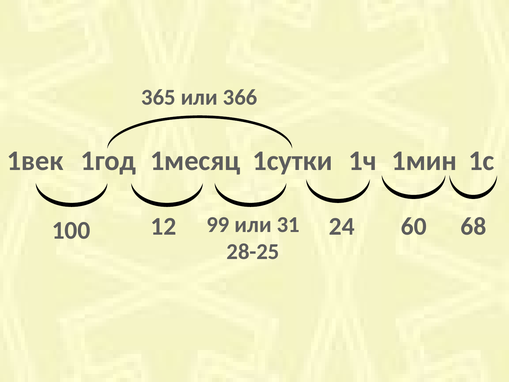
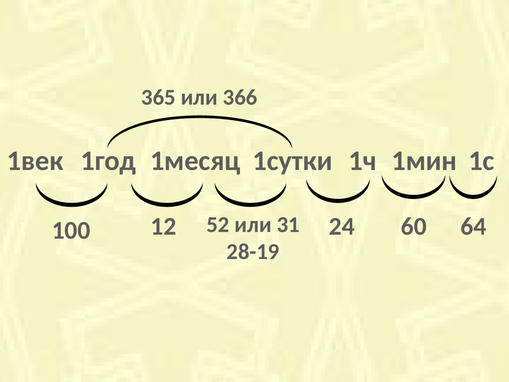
68: 68 -> 64
99: 99 -> 52
28-25: 28-25 -> 28-19
